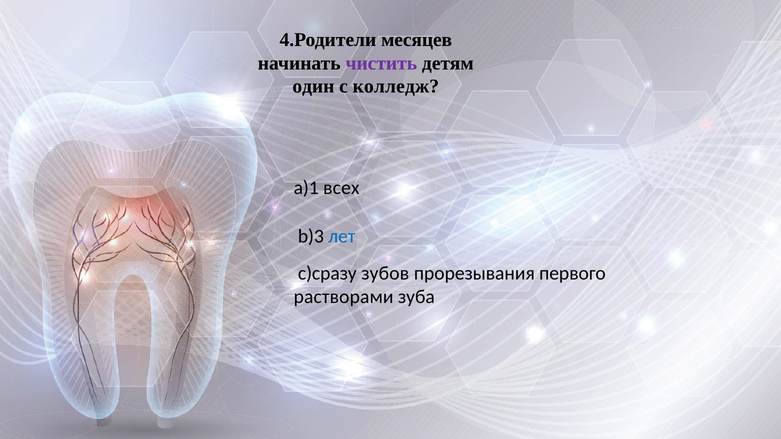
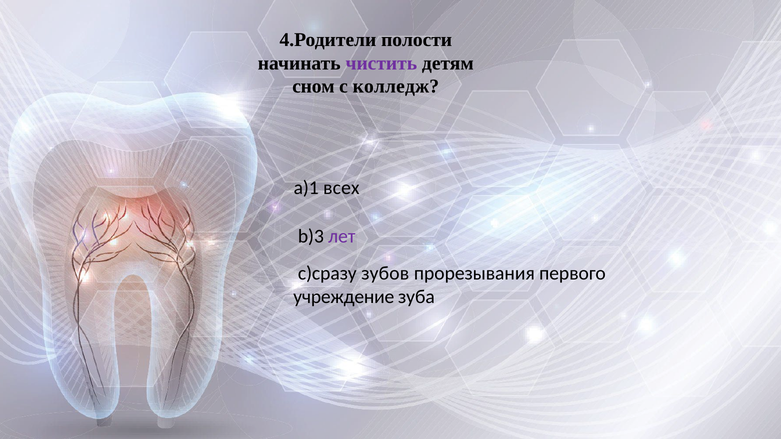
месяцев: месяцев -> полости
один: один -> сном
лет colour: blue -> purple
растворами: растворами -> учреждение
